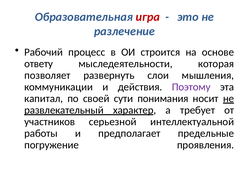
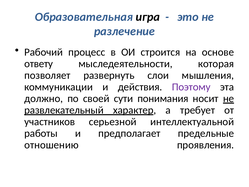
игра colour: red -> black
капитал: капитал -> должно
погружение: погружение -> отношению
